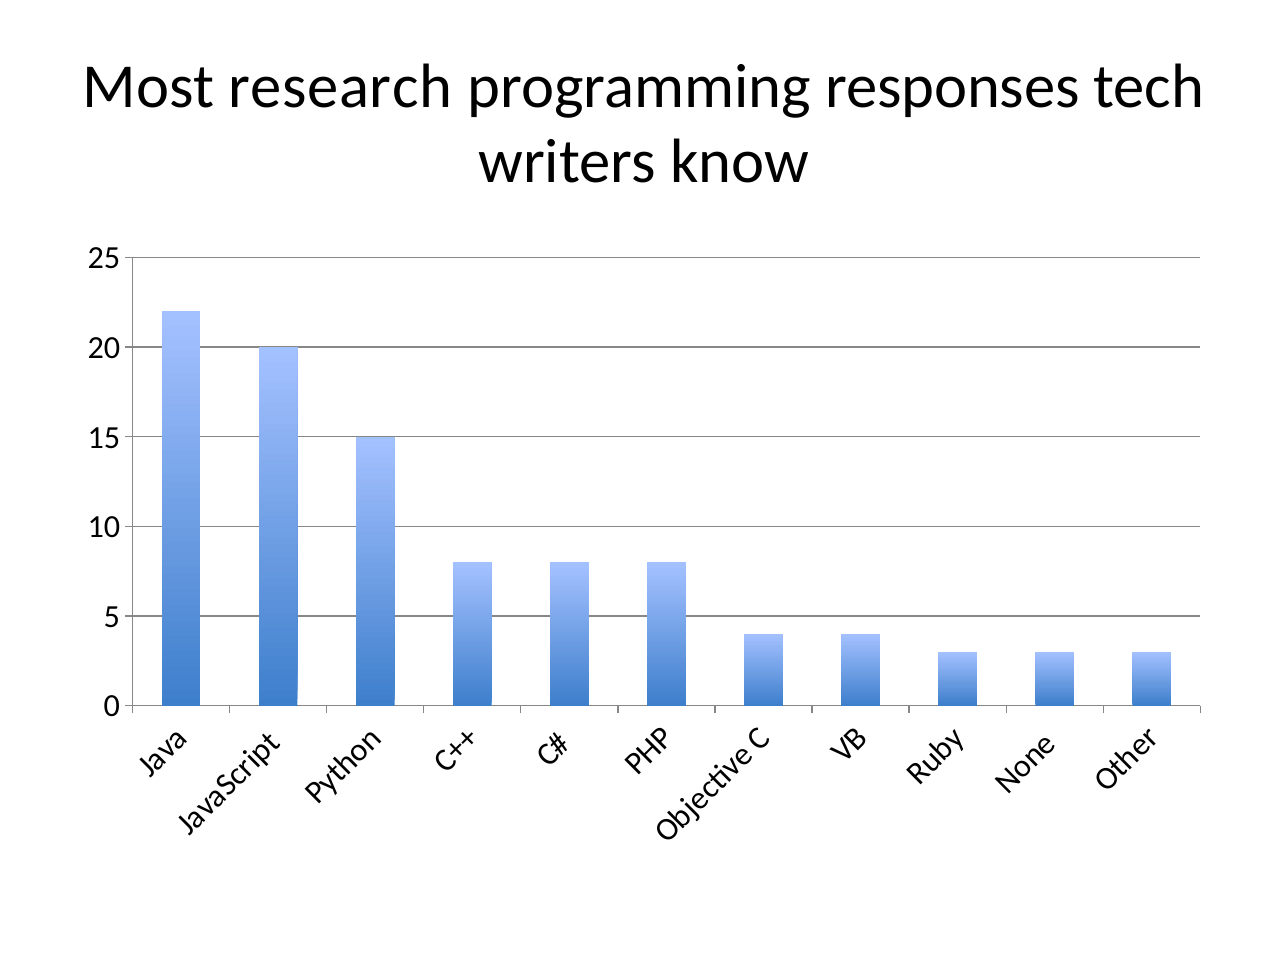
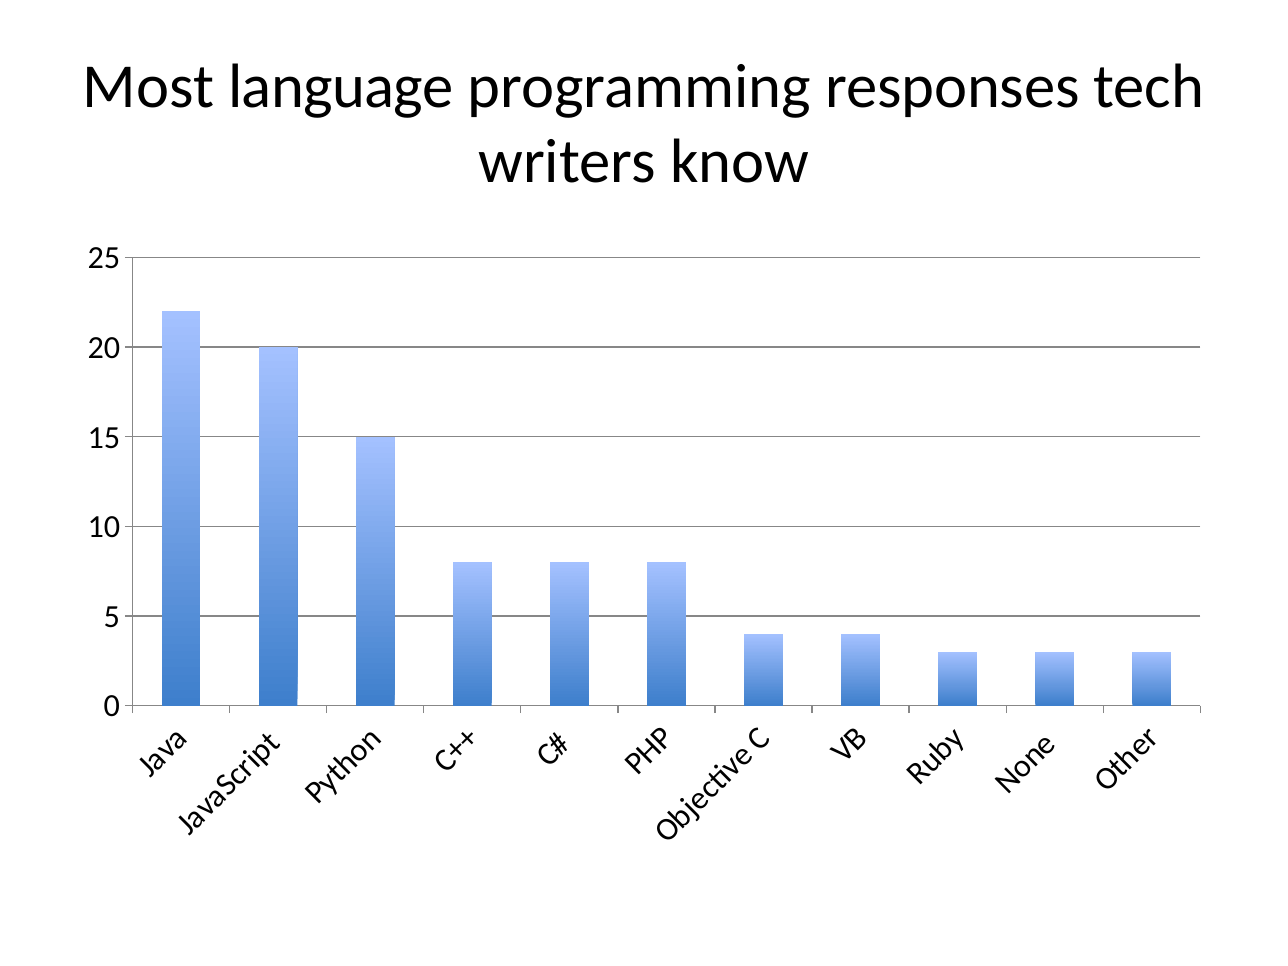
research: research -> language
